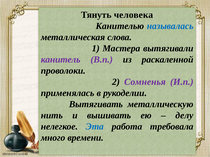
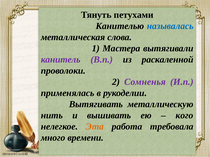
человека: человека -> петухами
делу: делу -> кого
Эта colour: blue -> orange
